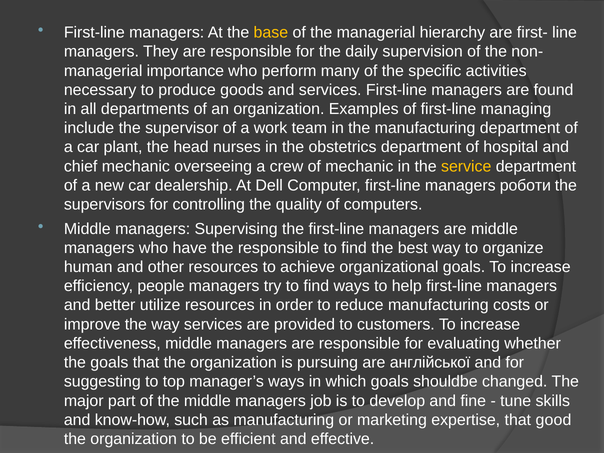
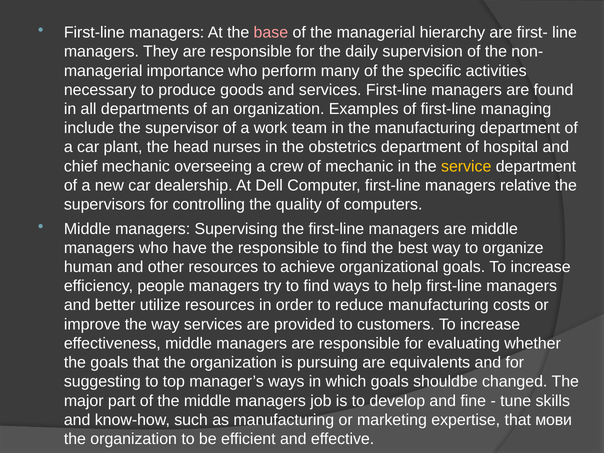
base colour: yellow -> pink
роботи: роботи -> relative
англійської: англійської -> equivalents
good: good -> мови
